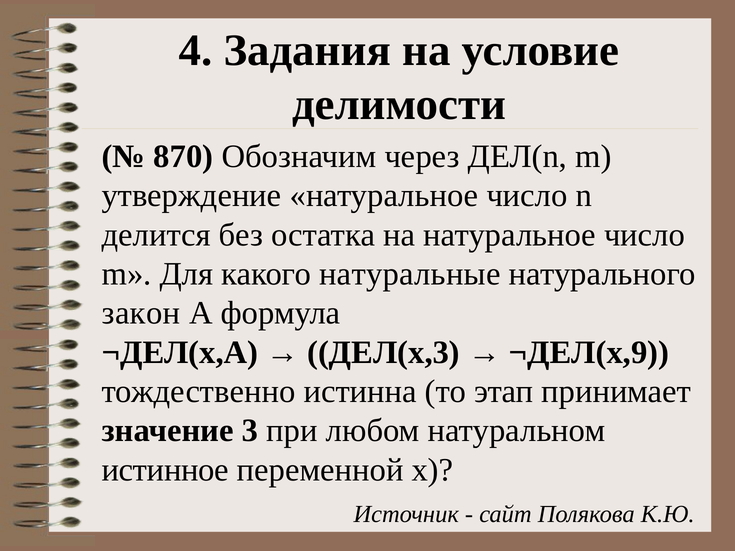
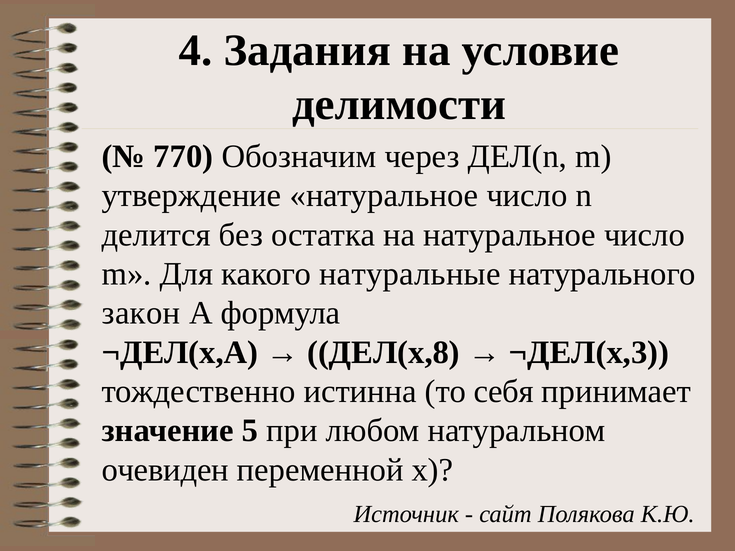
870: 870 -> 770
ДЕЛ(x,3: ДЕЛ(x,3 -> ДЕЛ(x,8
¬ДЕЛ(x,9: ¬ДЕЛ(x,9 -> ¬ДЕЛ(x,3
этап: этап -> себя
3: 3 -> 5
истинное: истинное -> очевиден
